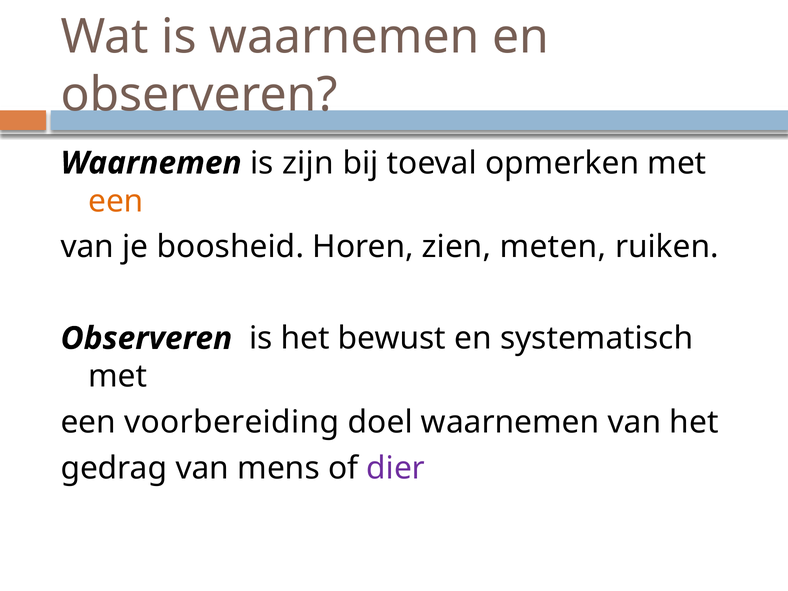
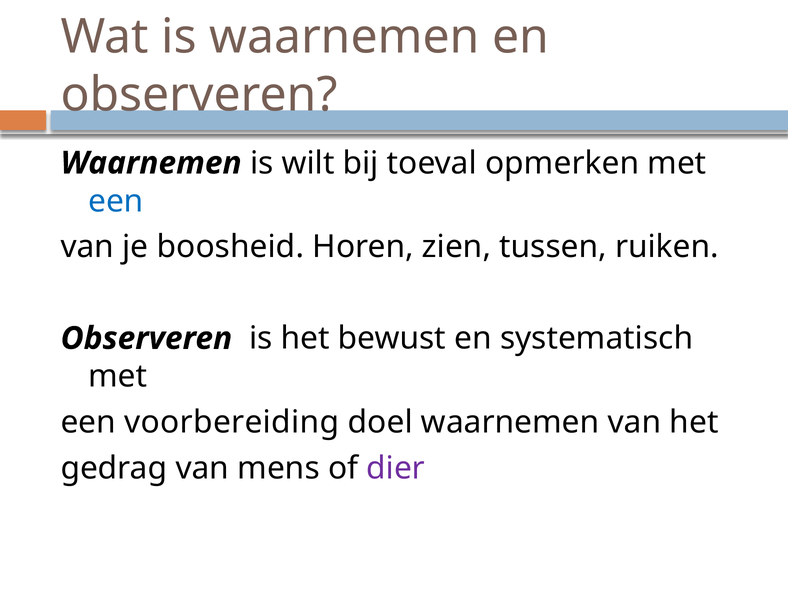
zijn: zijn -> wilt
een at (116, 201) colour: orange -> blue
meten: meten -> tussen
